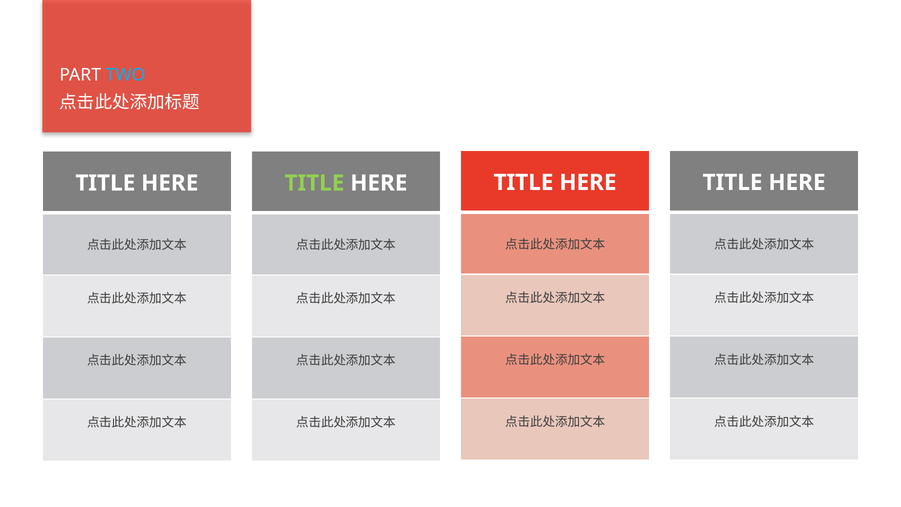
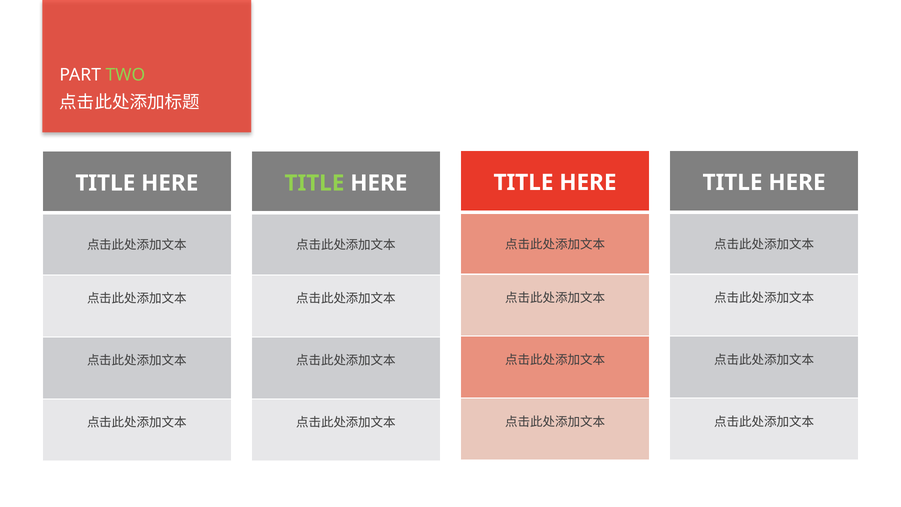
TWO colour: light blue -> light green
